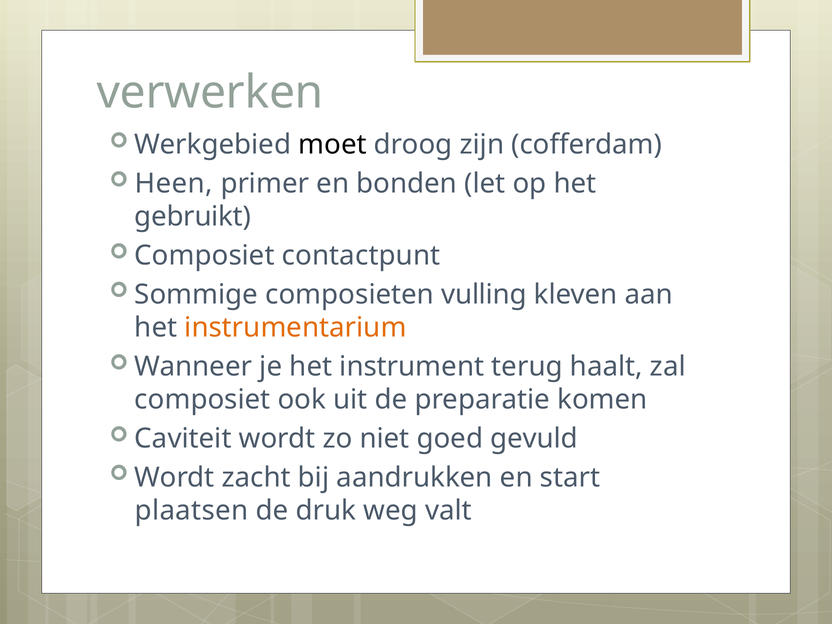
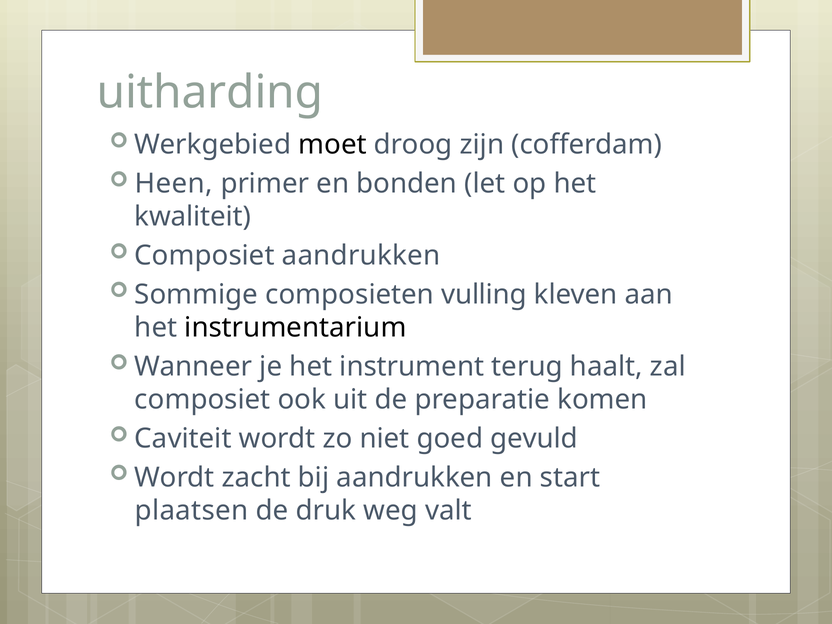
verwerken: verwerken -> uitharding
gebruikt: gebruikt -> kwaliteit
Composiet contactpunt: contactpunt -> aandrukken
instrumentarium colour: orange -> black
